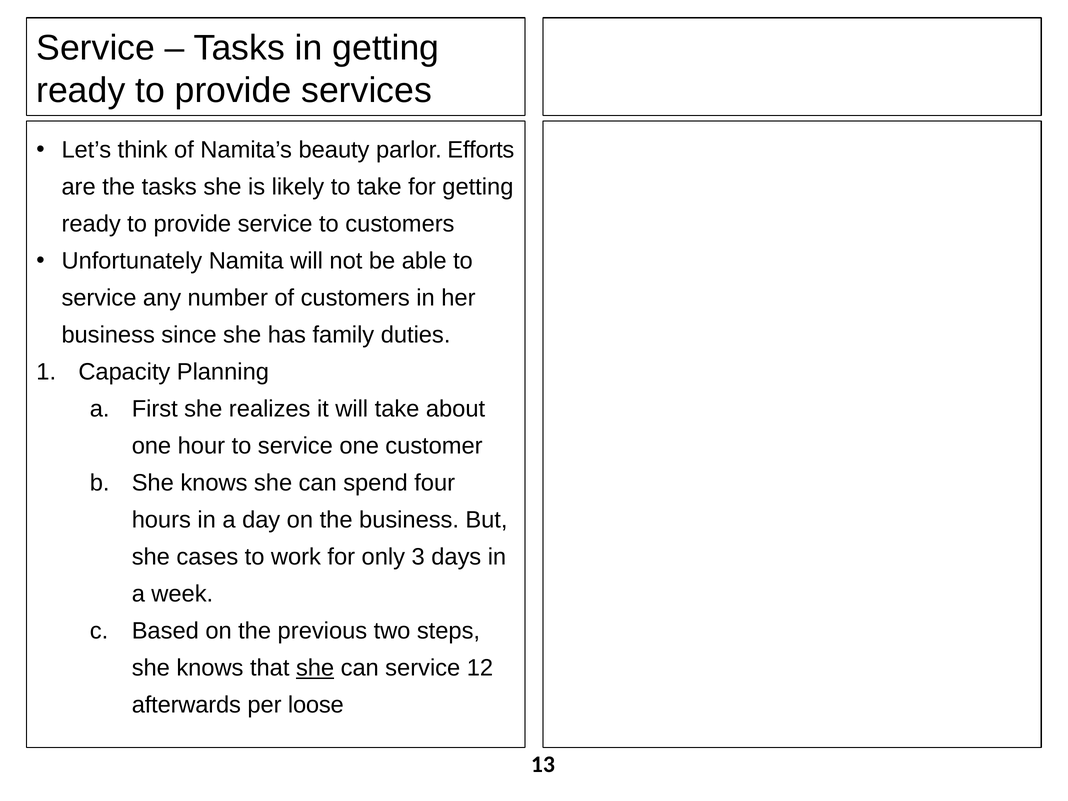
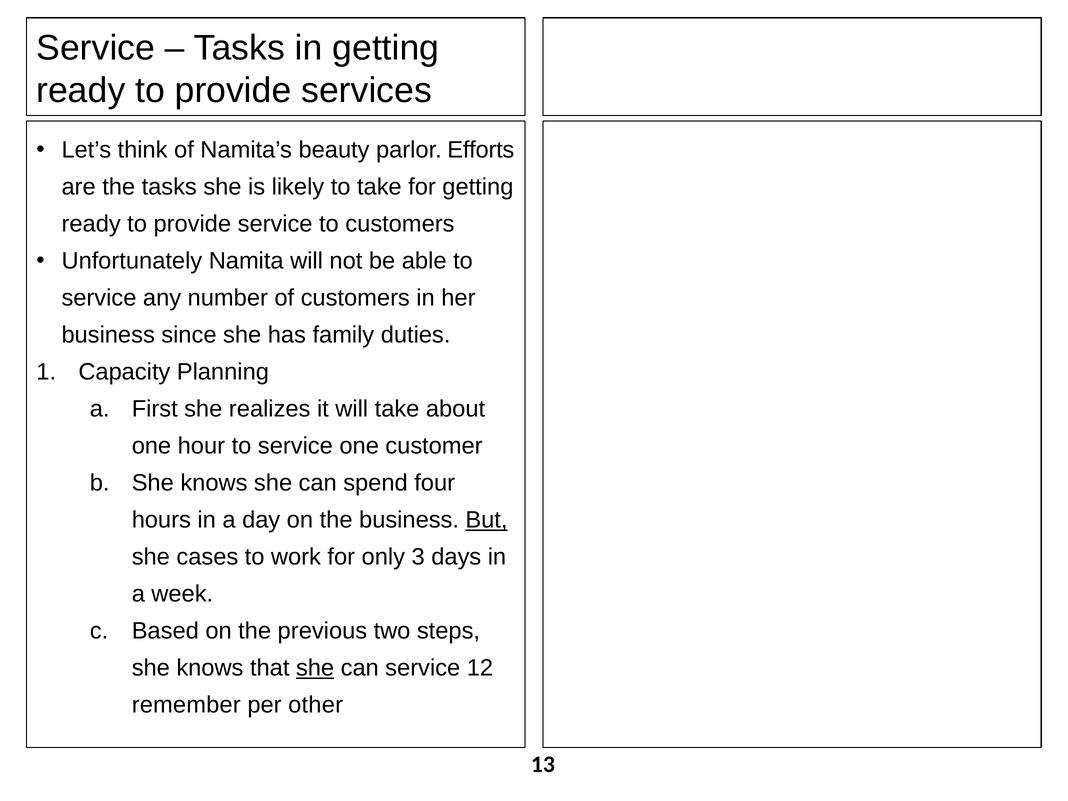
But underline: none -> present
afterwards: afterwards -> remember
loose: loose -> other
